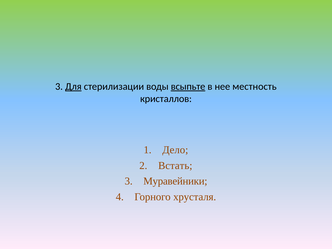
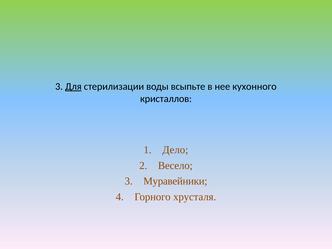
всыпьте underline: present -> none
местность: местность -> кухонного
Встать: Встать -> Весело
